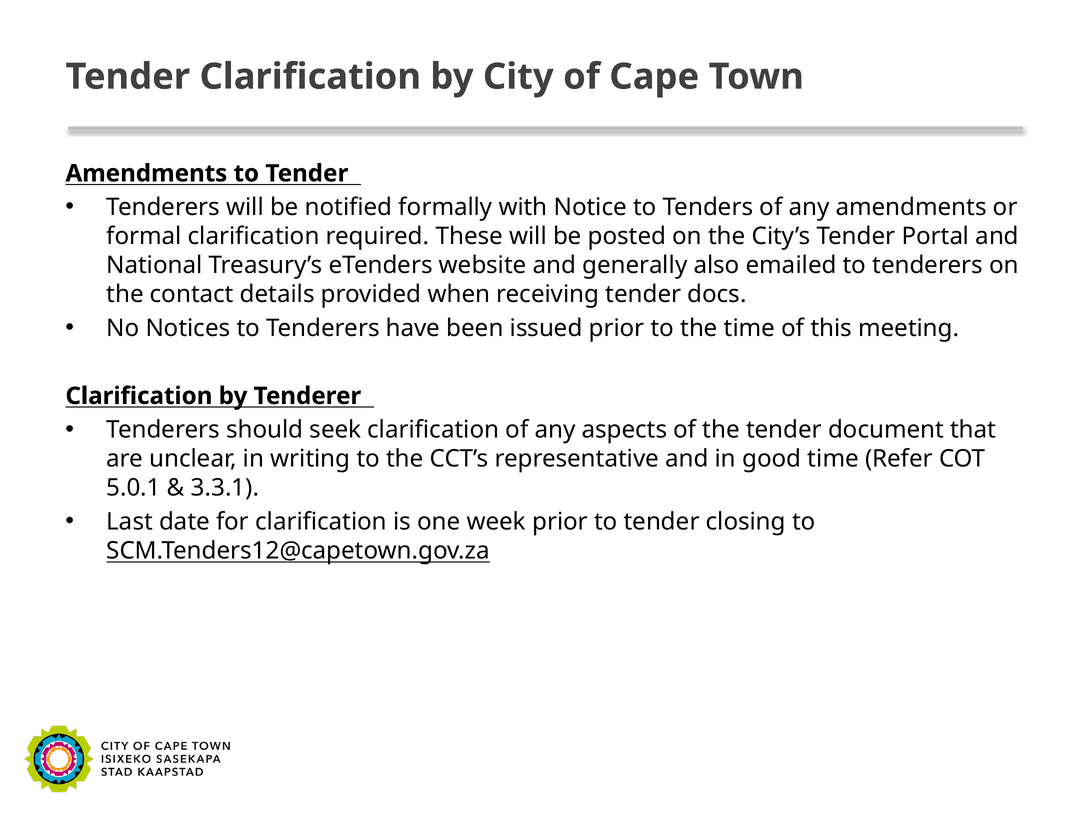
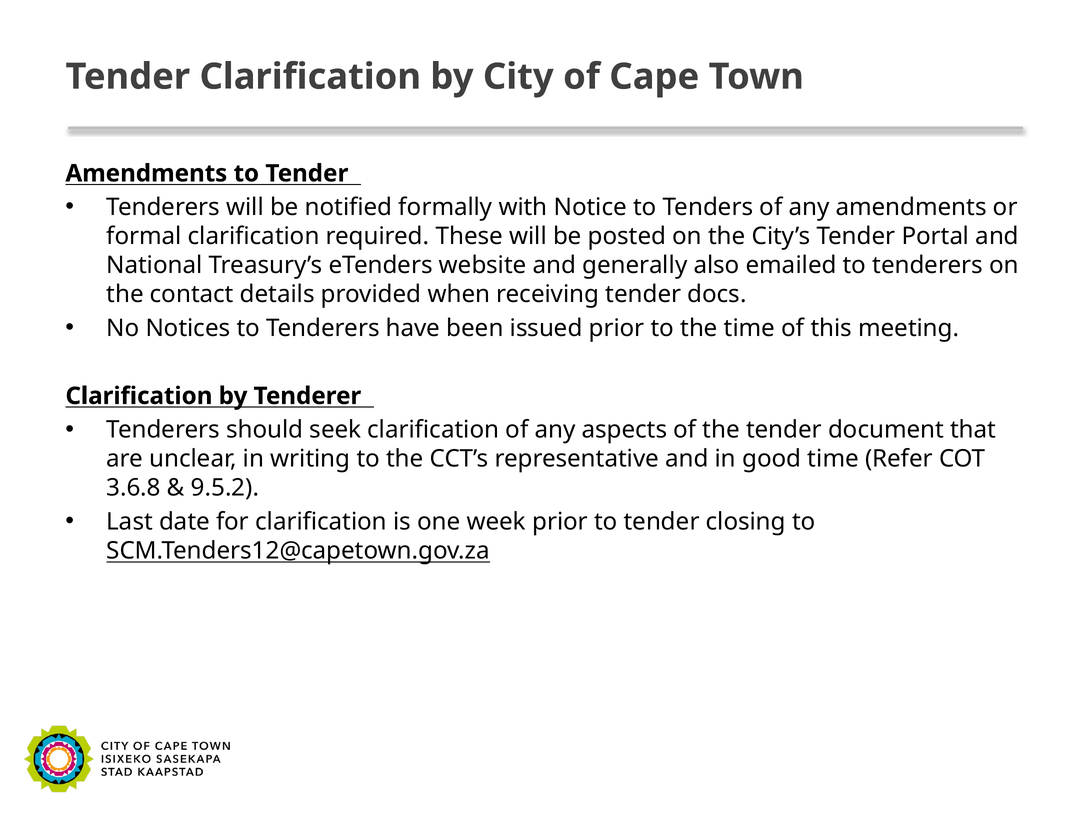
5.0.1: 5.0.1 -> 3.6.8
3.3.1: 3.3.1 -> 9.5.2
